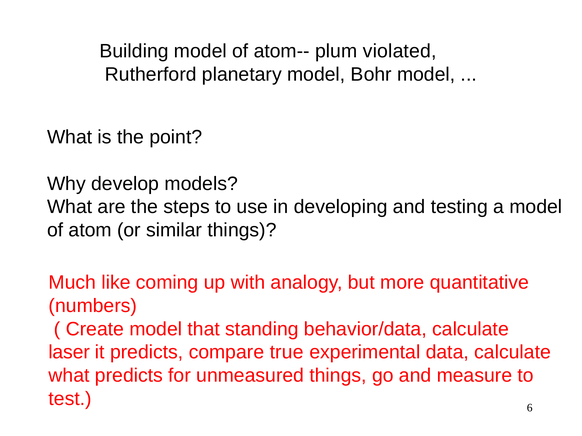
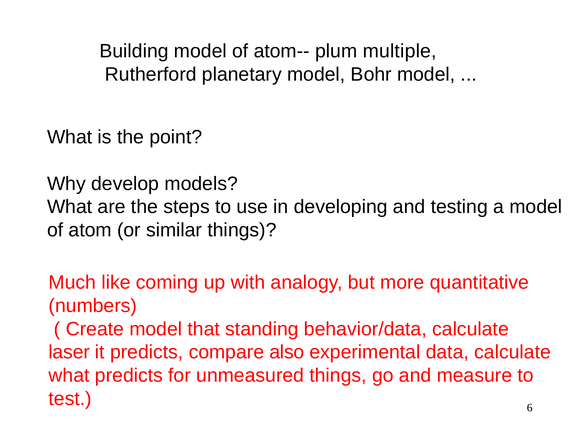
violated: violated -> multiple
true: true -> also
